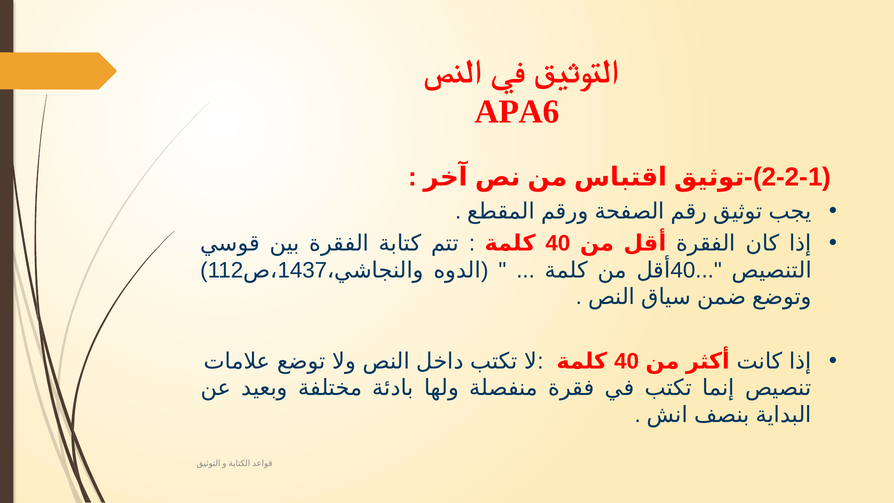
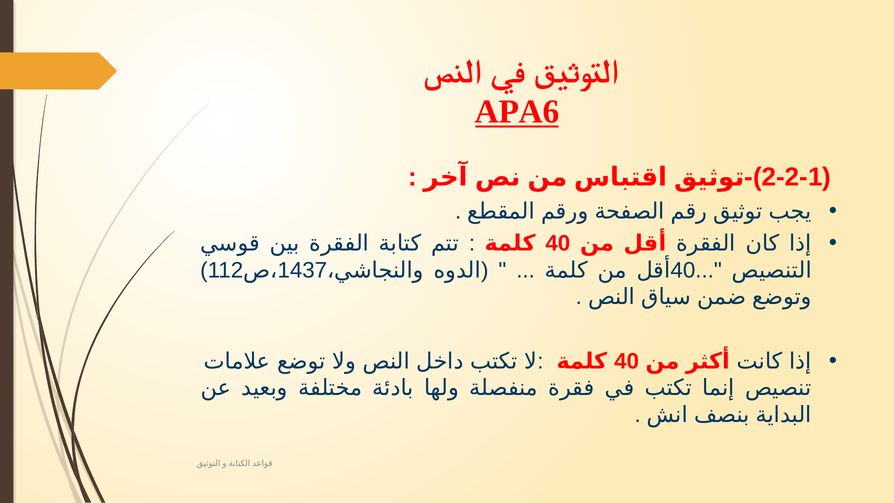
APA6 underline: none -> present
